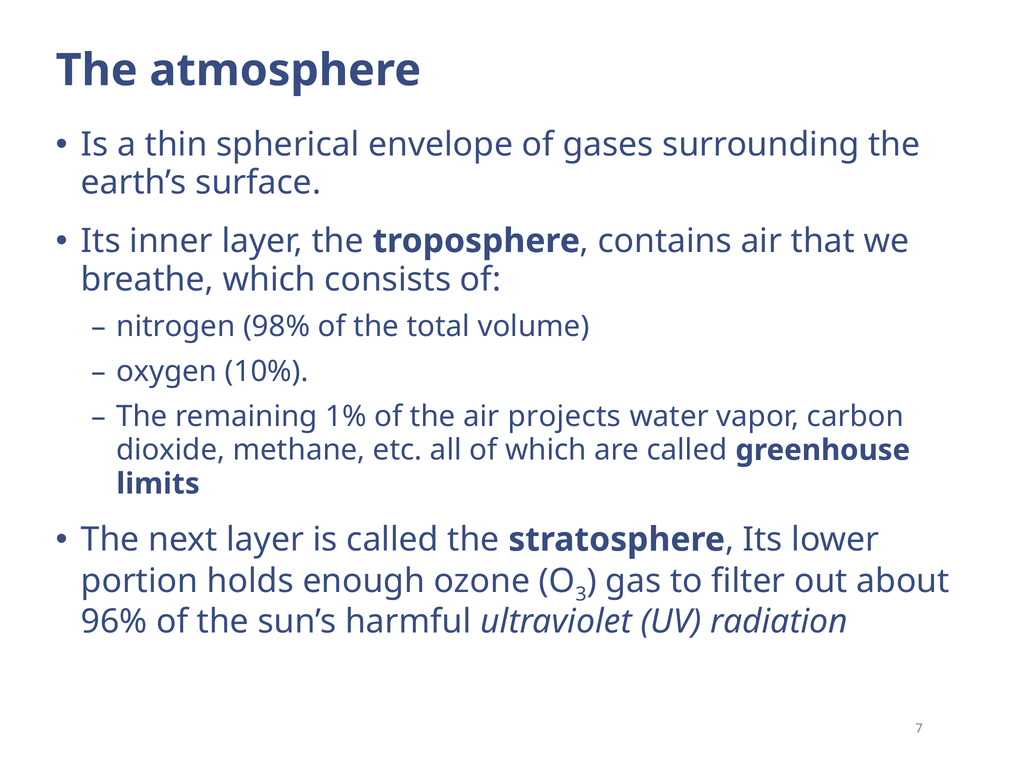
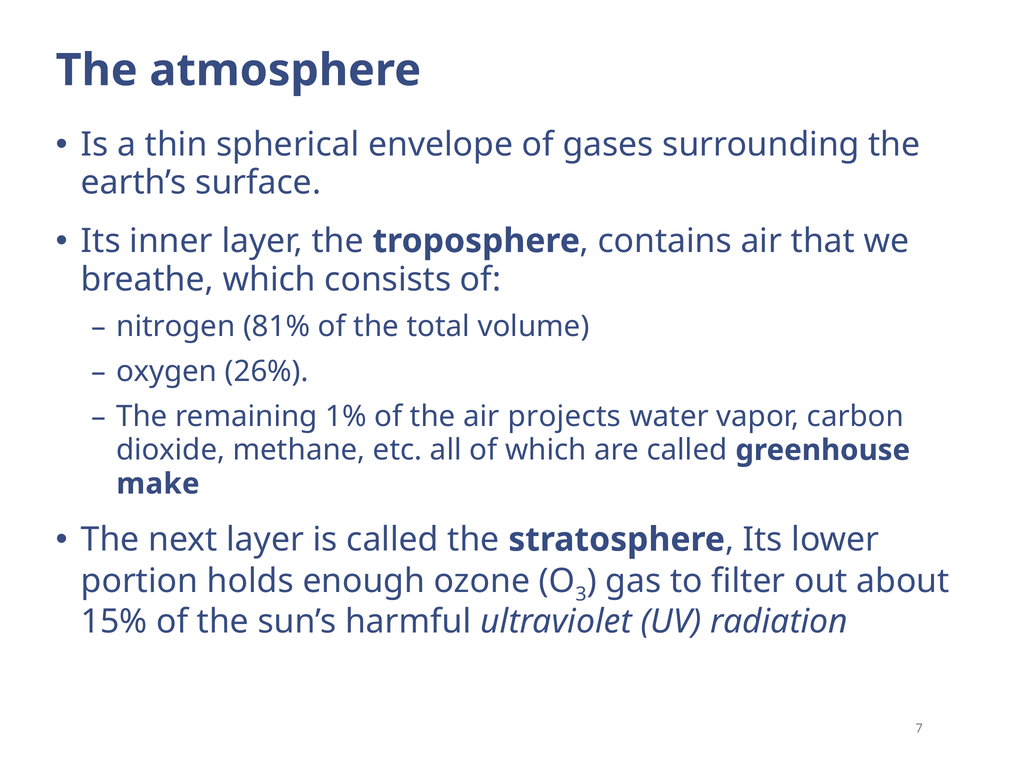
98%: 98% -> 81%
10%: 10% -> 26%
limits: limits -> make
96%: 96% -> 15%
